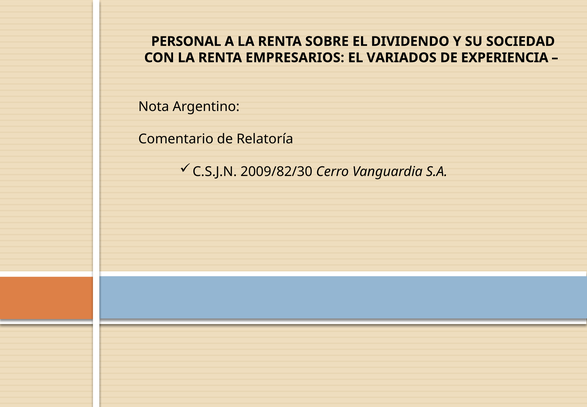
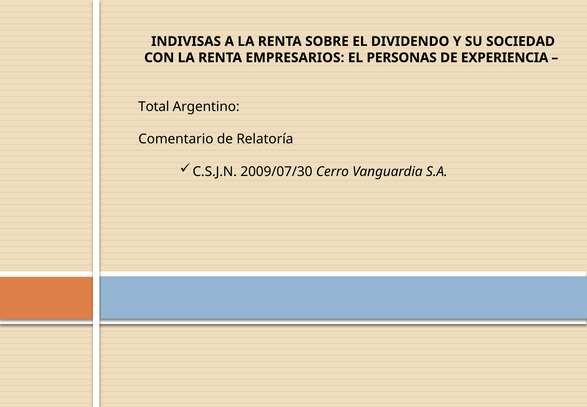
PERSONAL: PERSONAL -> INDIVISAS
VARIADOS: VARIADOS -> PERSONAS
Nota: Nota -> Total
2009/82/30: 2009/82/30 -> 2009/07/30
